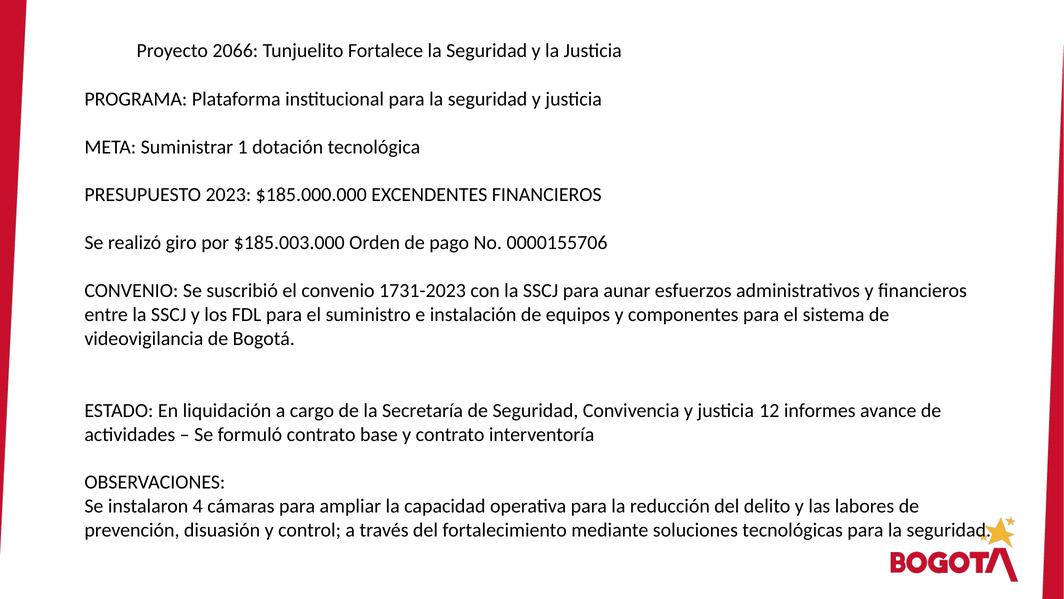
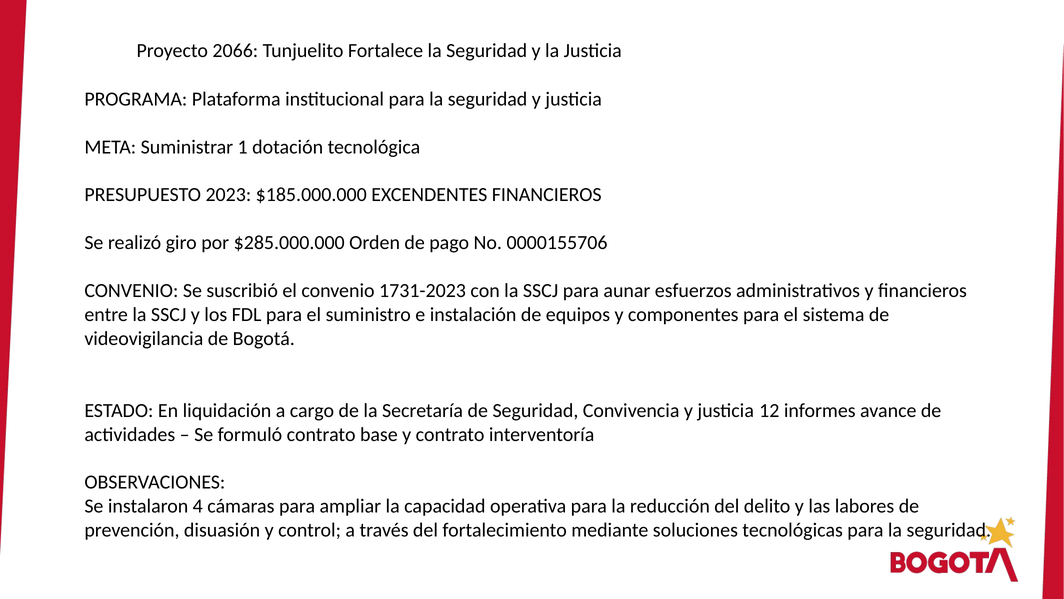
$185.003.000: $185.003.000 -> $285.000.000
